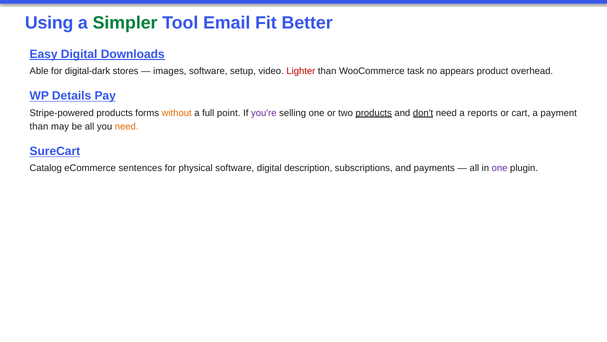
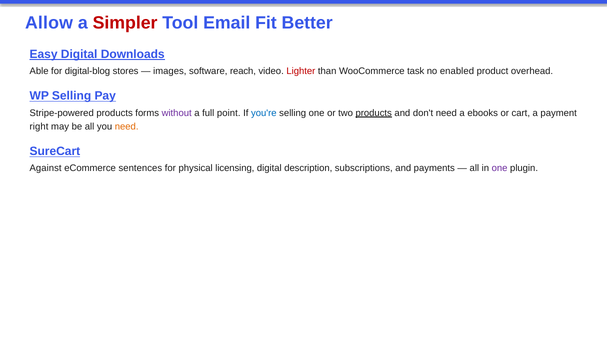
Using: Using -> Allow
Simpler colour: green -> red
digital-dark: digital-dark -> digital-blog
setup: setup -> reach
appears: appears -> enabled
WP Details: Details -> Selling
without colour: orange -> purple
you're colour: purple -> blue
don't underline: present -> none
reports: reports -> ebooks
than at (39, 126): than -> right
Catalog: Catalog -> Against
physical software: software -> licensing
